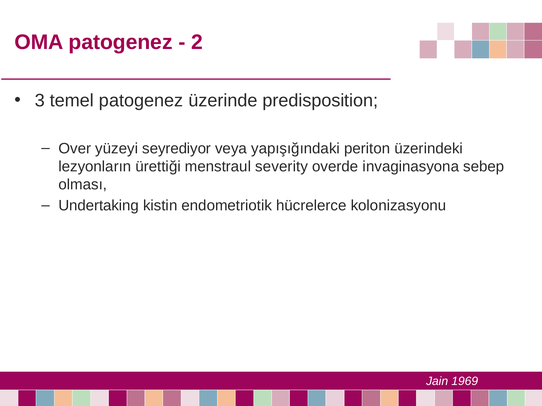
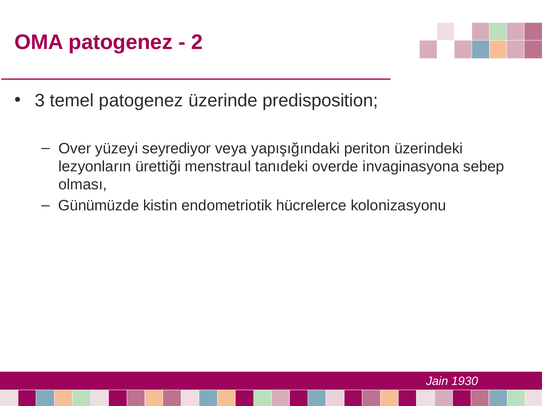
severity: severity -> tanıdeki
Undertaking: Undertaking -> Günümüzde
1969: 1969 -> 1930
